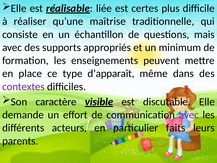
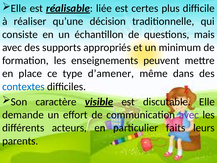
maîtrise: maîtrise -> décision
d’apparaît: d’apparaît -> d’amener
contextes colour: purple -> blue
